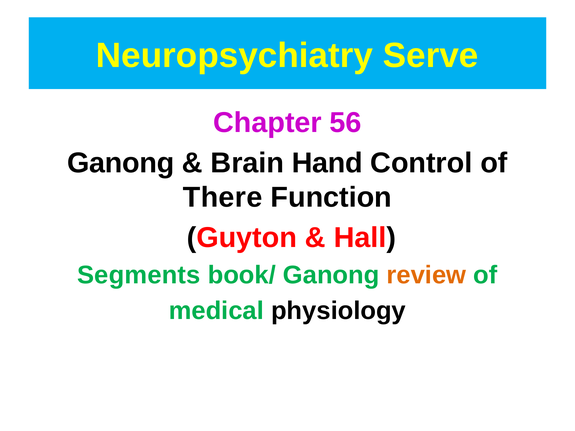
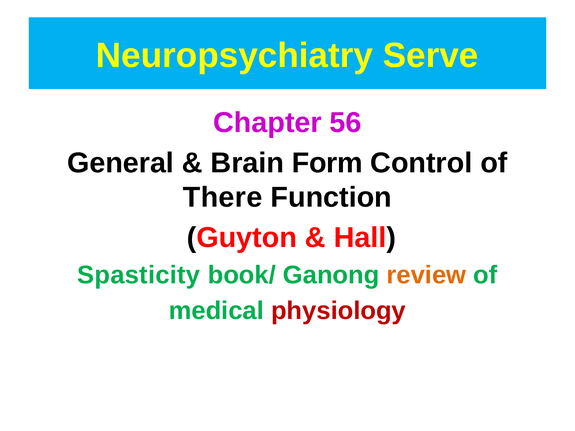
Ganong at (121, 163): Ganong -> General
Hand: Hand -> Form
Segments: Segments -> Spasticity
physiology colour: black -> red
